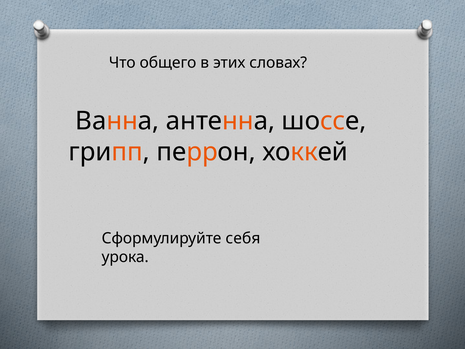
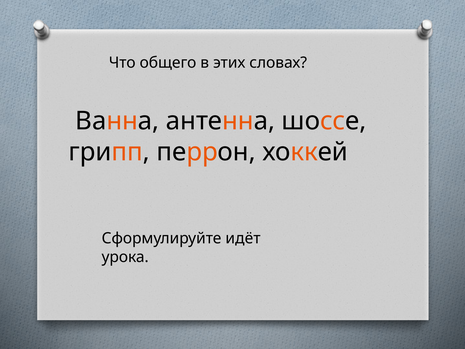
себя: себя -> идёт
